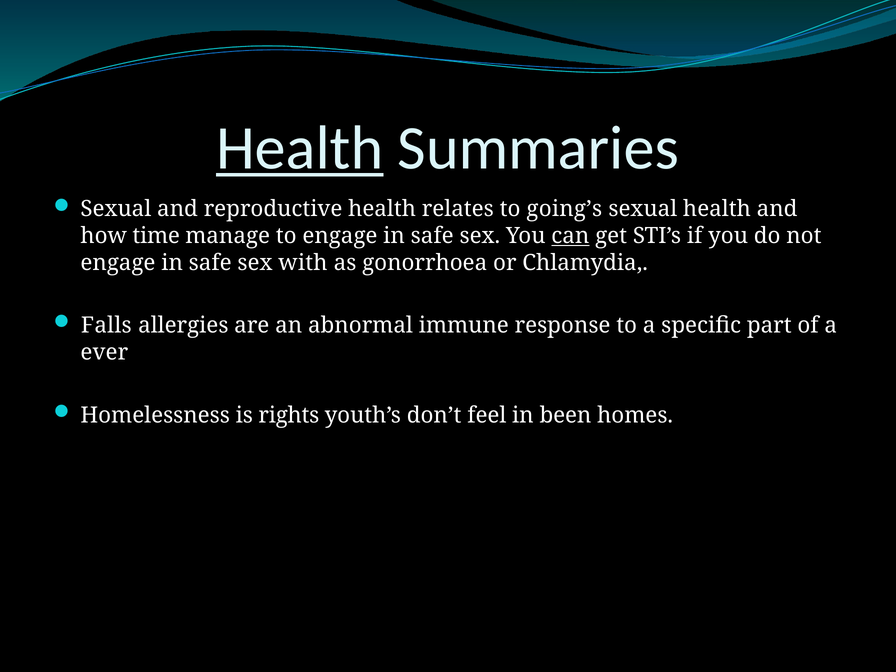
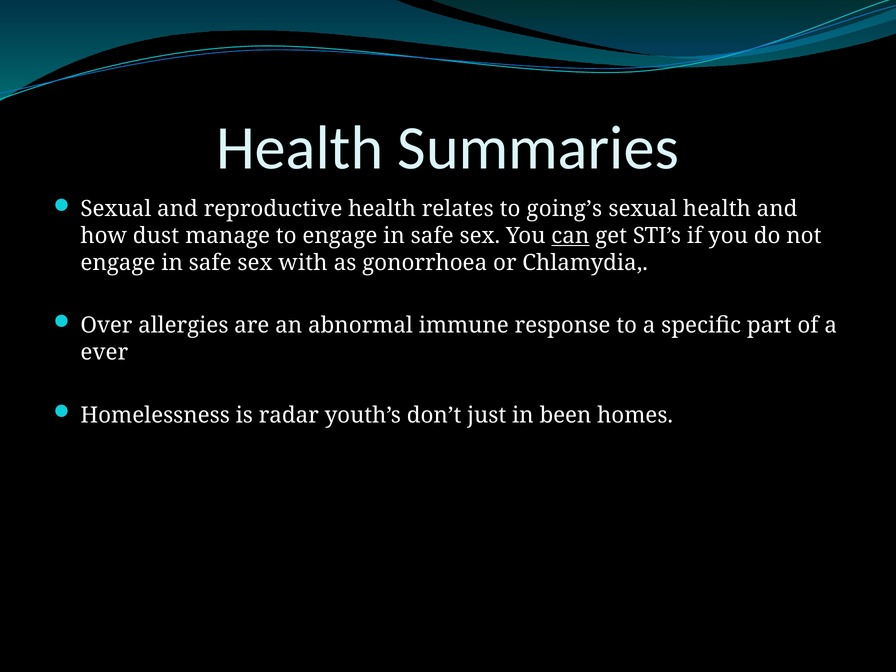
Health at (300, 148) underline: present -> none
time: time -> dust
Falls: Falls -> Over
rights: rights -> radar
feel: feel -> just
